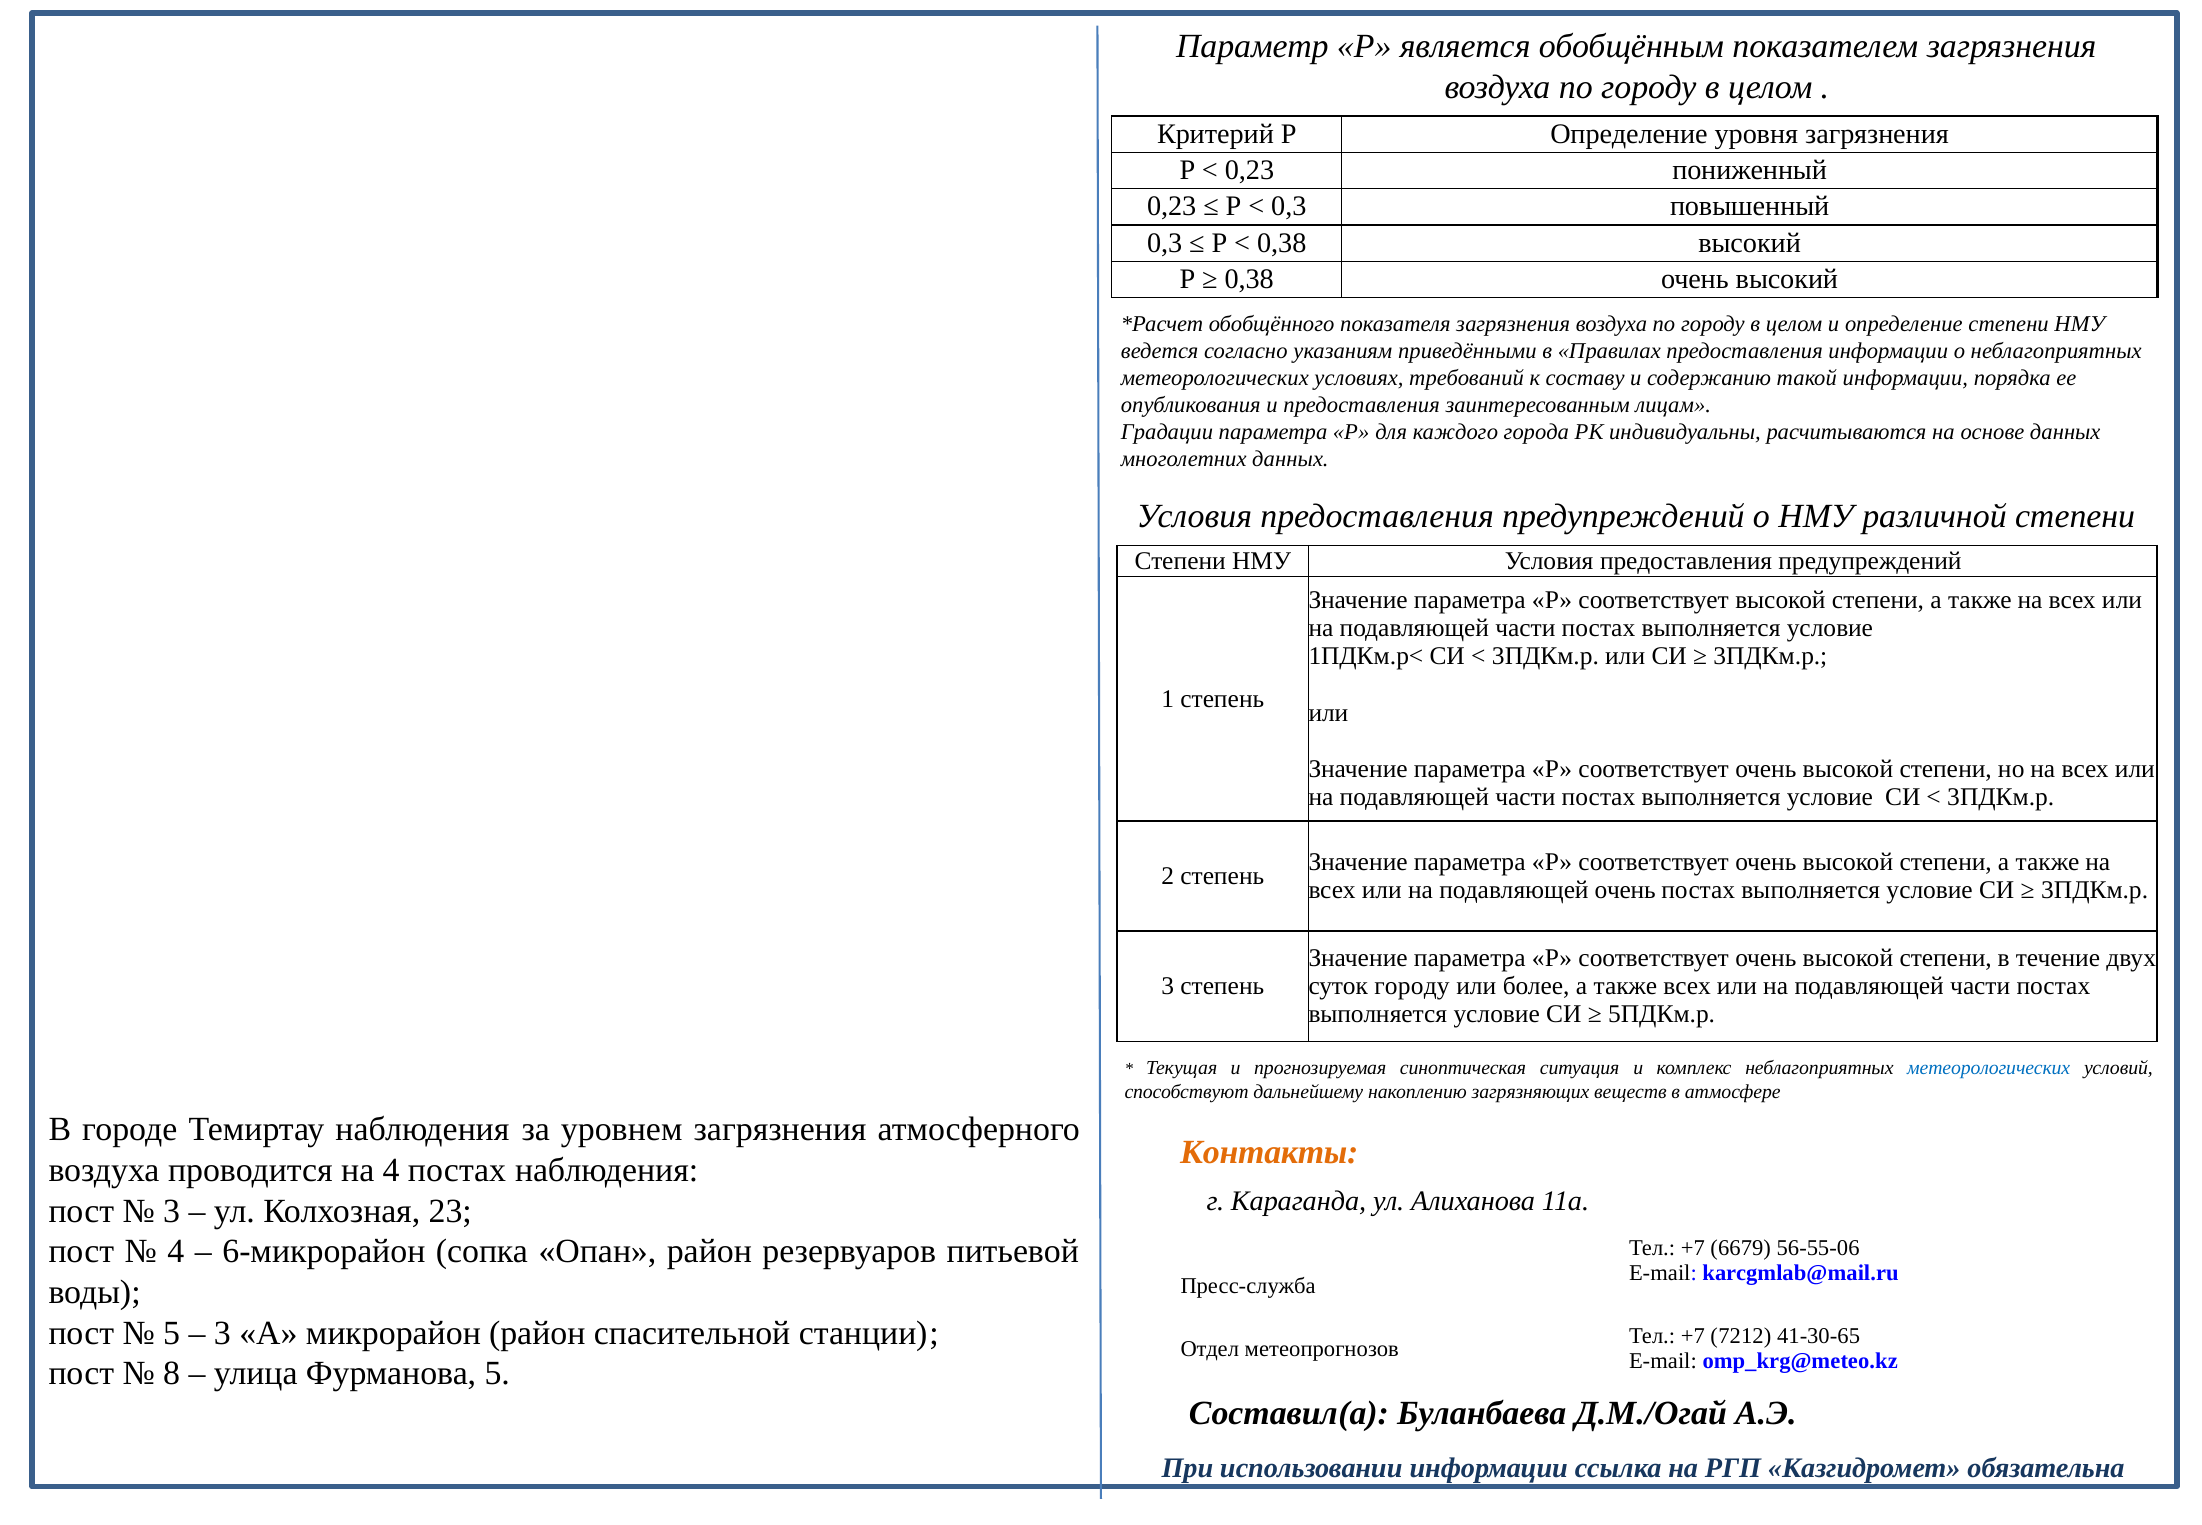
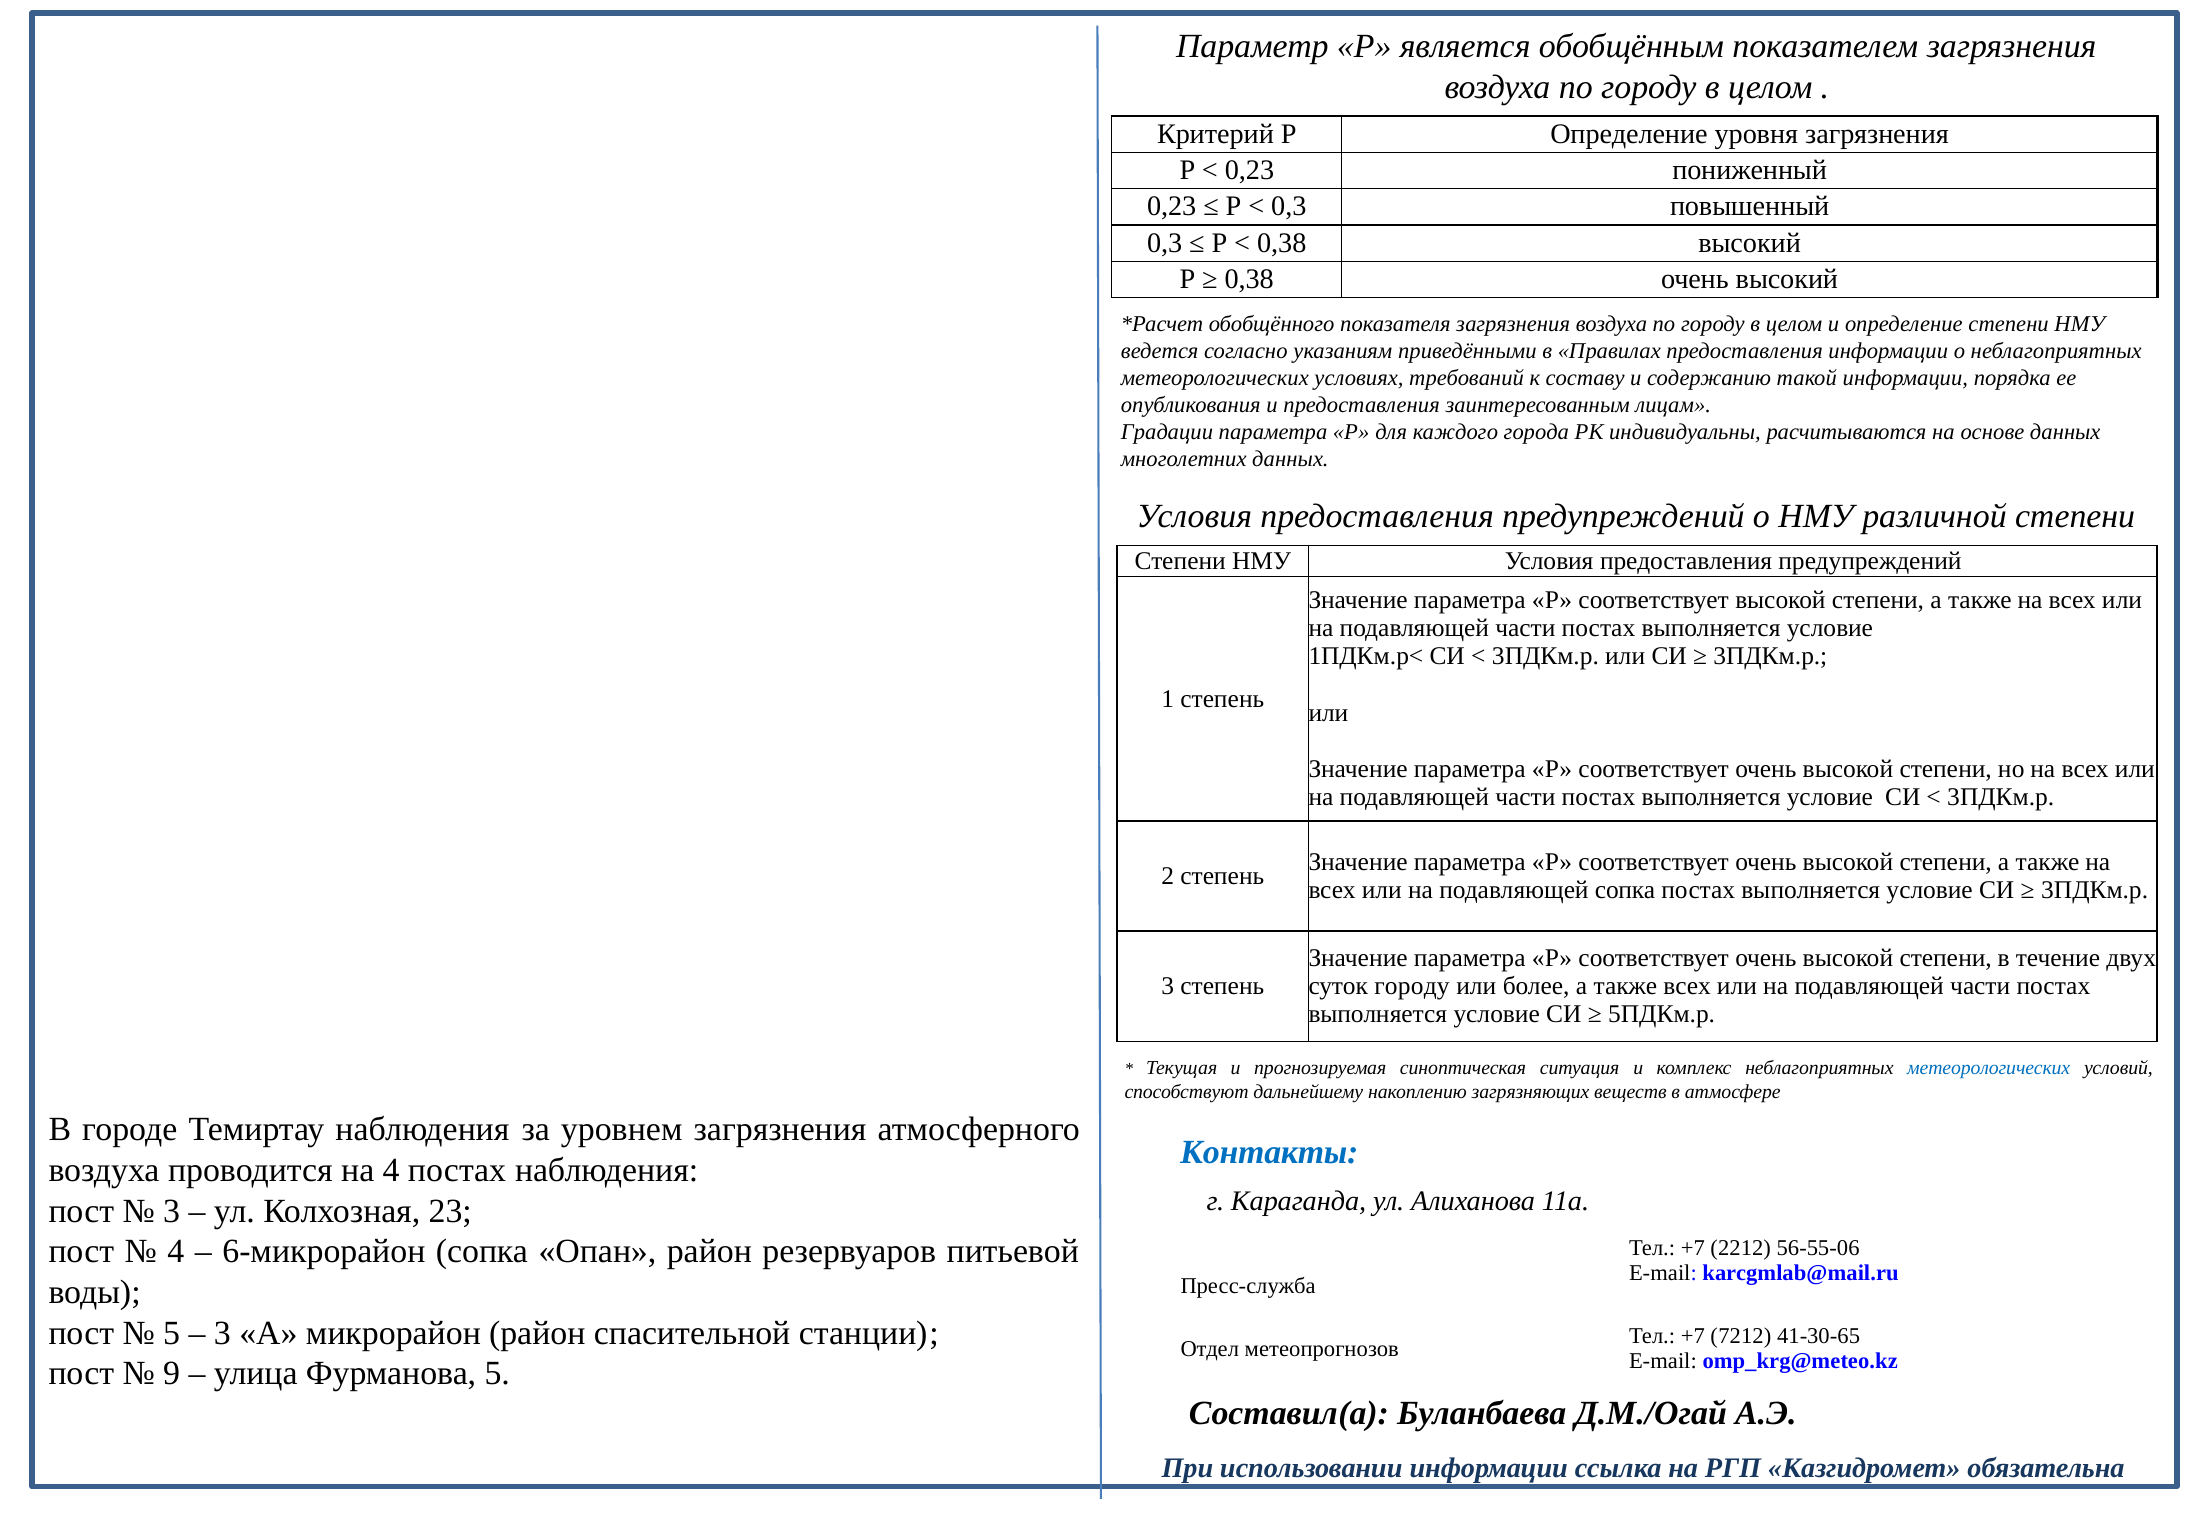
подавляющей очень: очень -> сопка
Контакты colour: orange -> blue
6679: 6679 -> 2212
8: 8 -> 9
